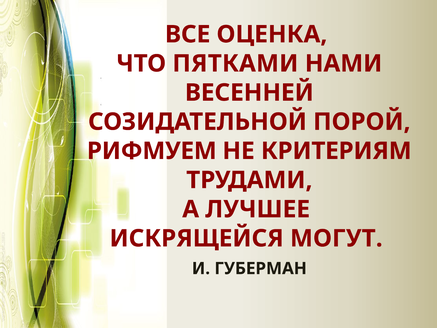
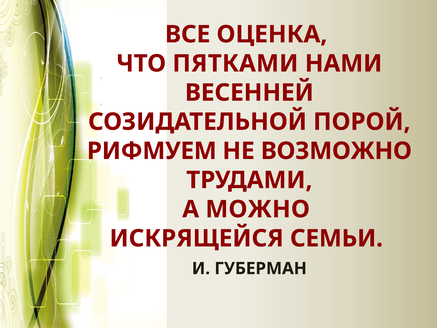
КРИТЕРИЯМ: КРИТЕРИЯМ -> ВОЗМОЖНО
ЛУЧШЕЕ: ЛУЧШЕЕ -> МОЖНО
МОГУТ: МОГУТ -> СЕМЬИ
